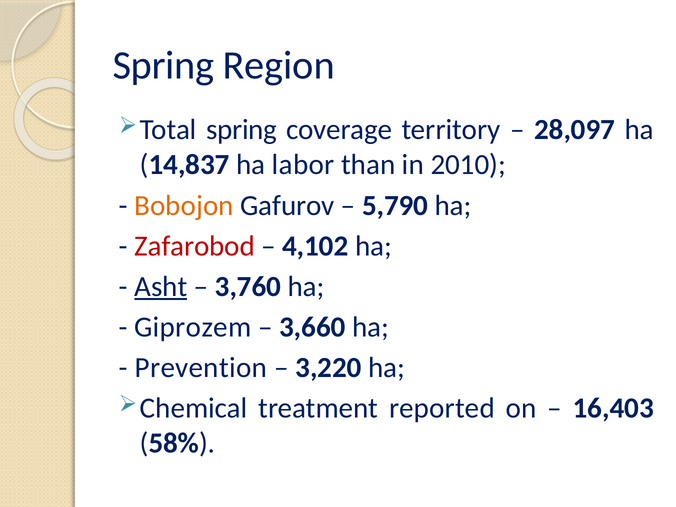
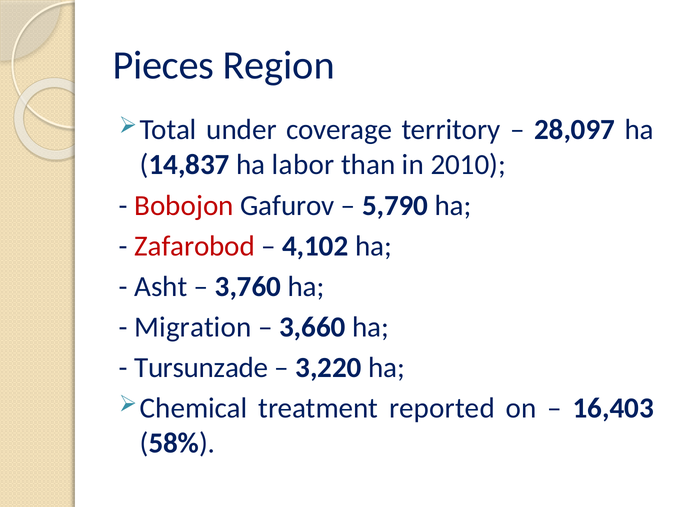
Spring at (163, 65): Spring -> Pieces
spring at (242, 130): spring -> under
Bobojon colour: orange -> red
Asht underline: present -> none
Giprozem: Giprozem -> Migration
Prevention: Prevention -> Tursunzade
